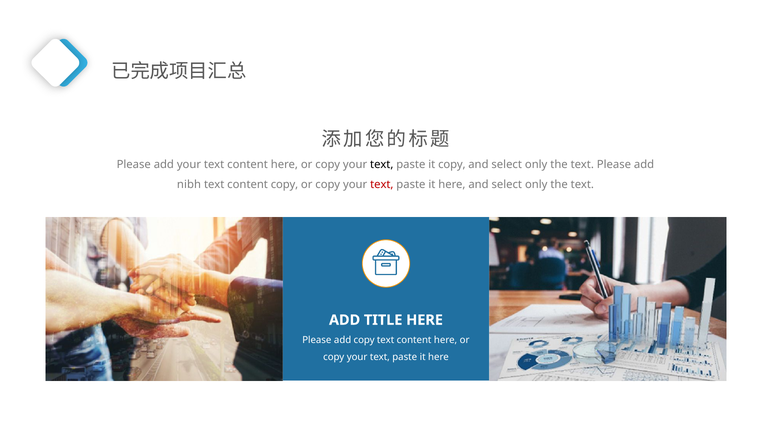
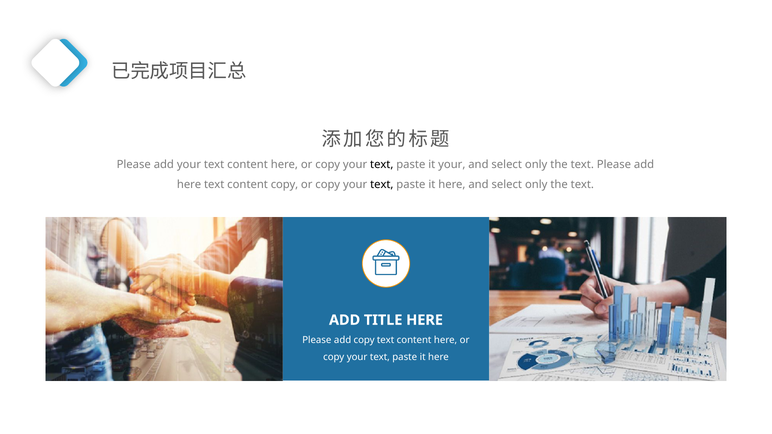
it copy: copy -> your
nibh at (189, 185): nibh -> here
text at (382, 185) colour: red -> black
